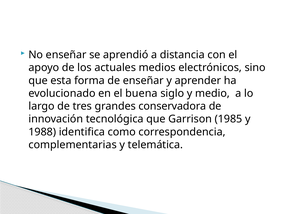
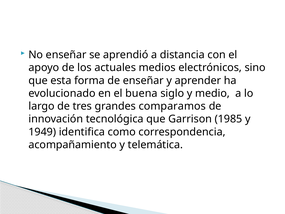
conservadora: conservadora -> comparamos
1988: 1988 -> 1949
complementarias: complementarias -> acompañamiento
